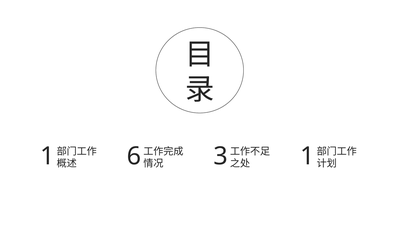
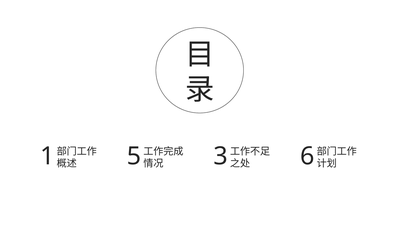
6: 6 -> 5
1 at (307, 156): 1 -> 6
